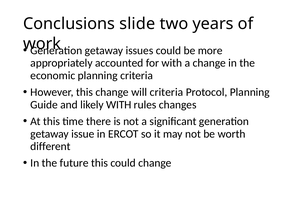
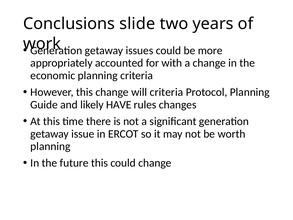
likely WITH: WITH -> HAVE
different at (50, 146): different -> planning
